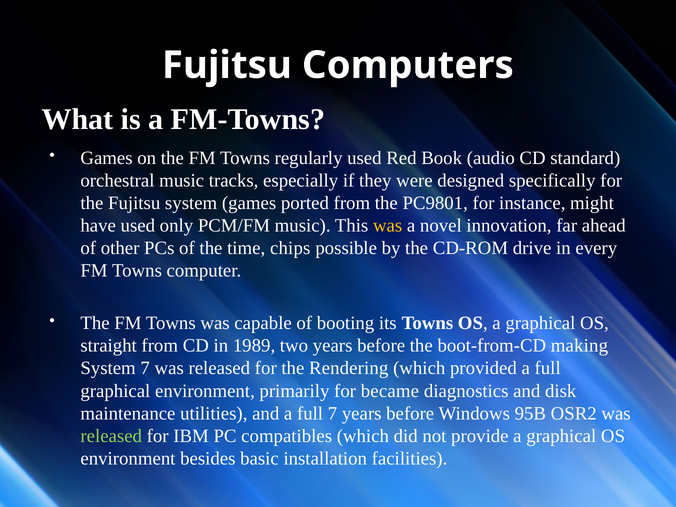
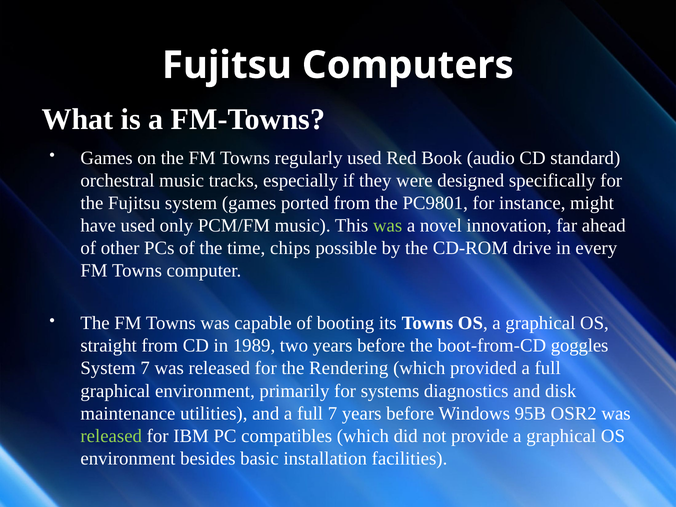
was at (388, 226) colour: yellow -> light green
making: making -> goggles
became: became -> systems
